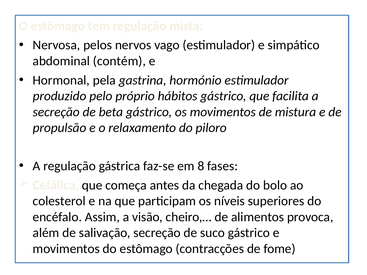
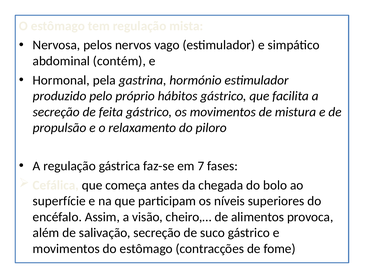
beta: beta -> feita
8: 8 -> 7
colesterol: colesterol -> superfície
